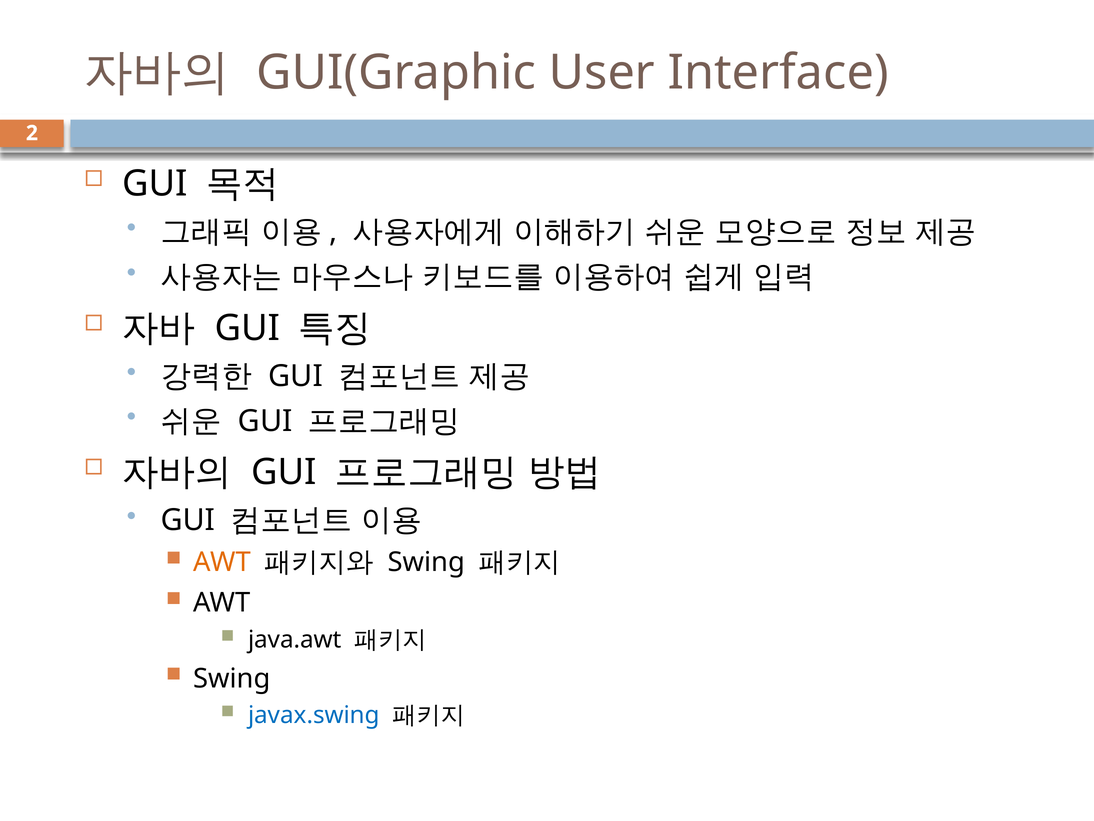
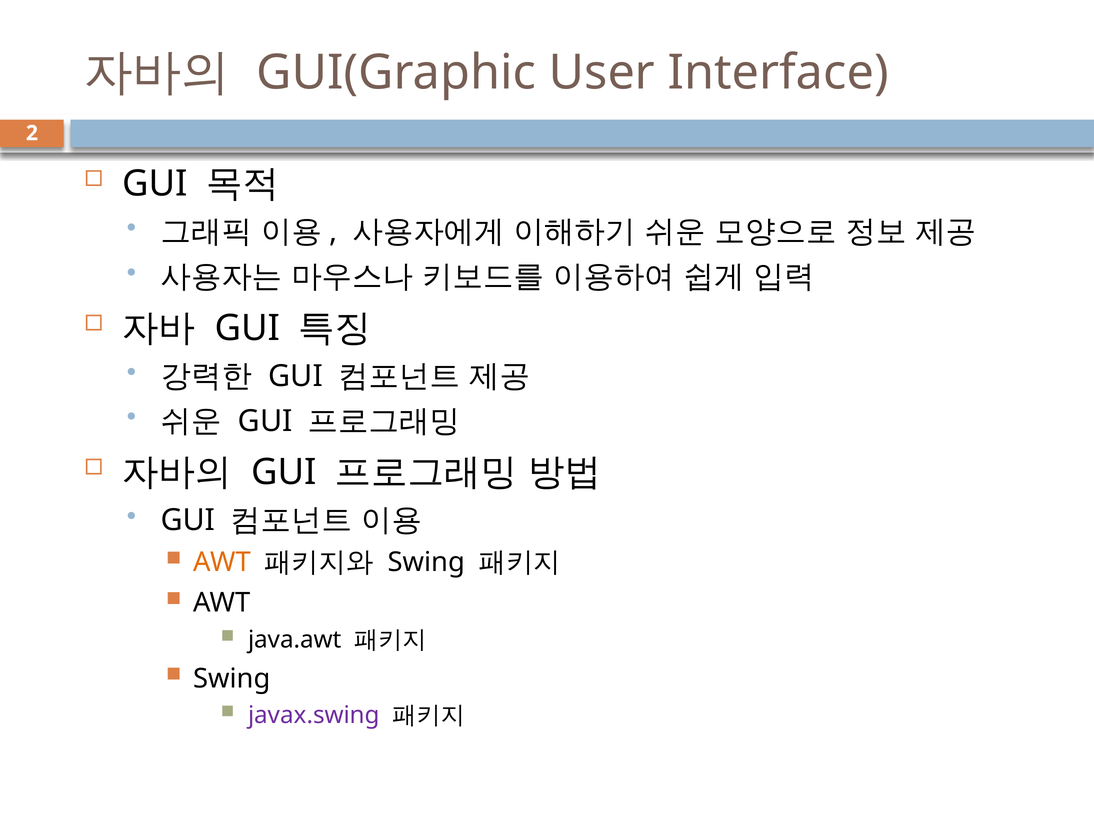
javax.swing colour: blue -> purple
